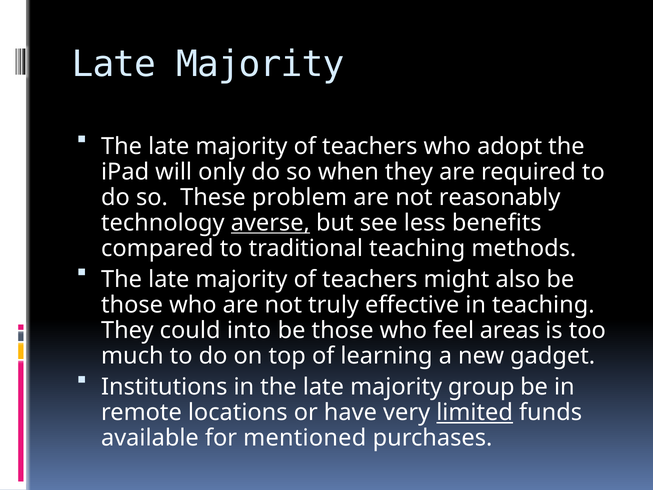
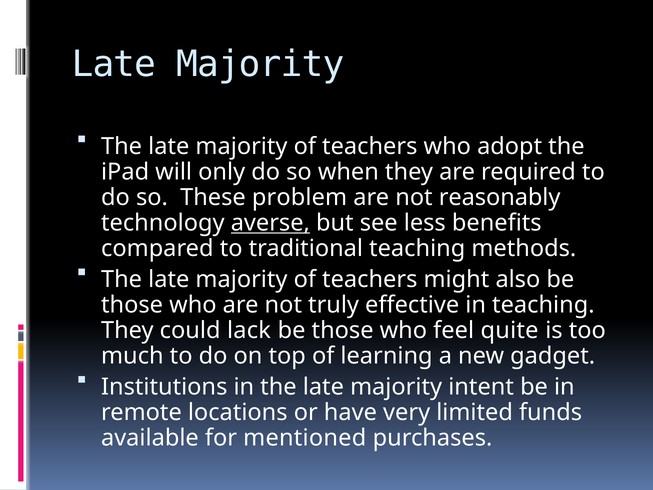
into: into -> lack
areas: areas -> quite
group: group -> intent
limited underline: present -> none
